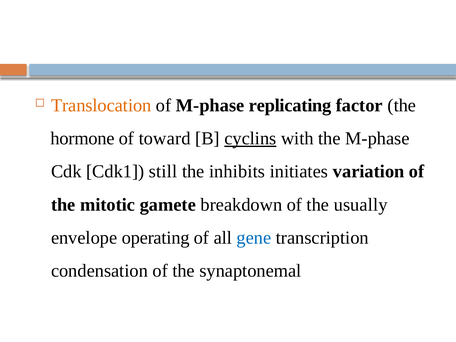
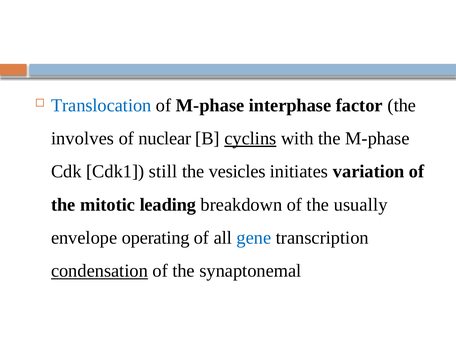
Translocation colour: orange -> blue
replicating: replicating -> interphase
hormone: hormone -> involves
toward: toward -> nuclear
inhibits: inhibits -> vesicles
gamete: gamete -> leading
condensation underline: none -> present
